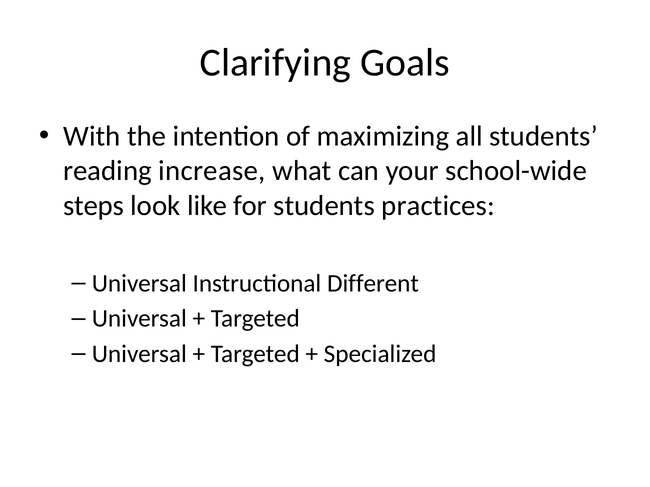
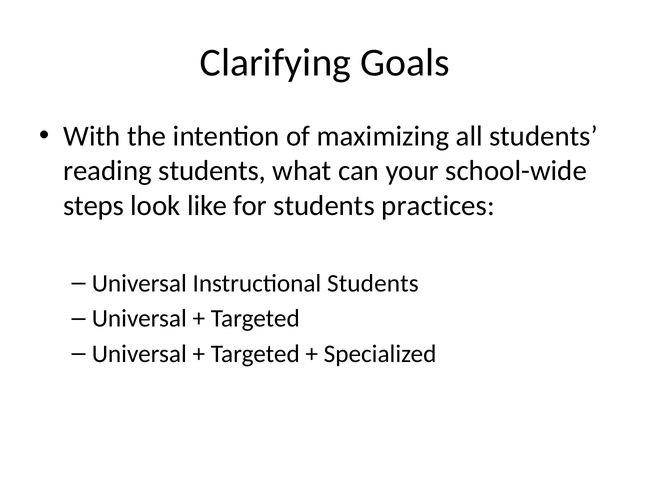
reading increase: increase -> students
Instructional Different: Different -> Students
